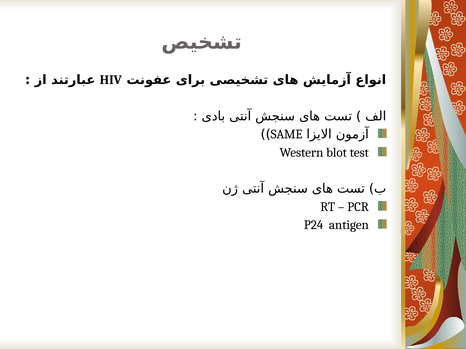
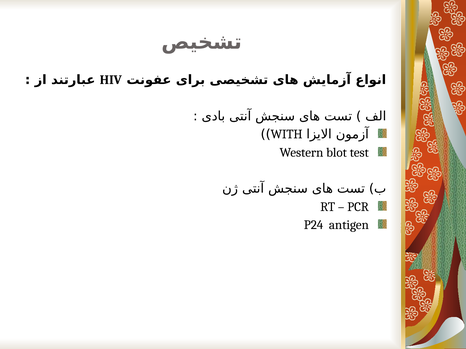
SAME: SAME -> WITH
